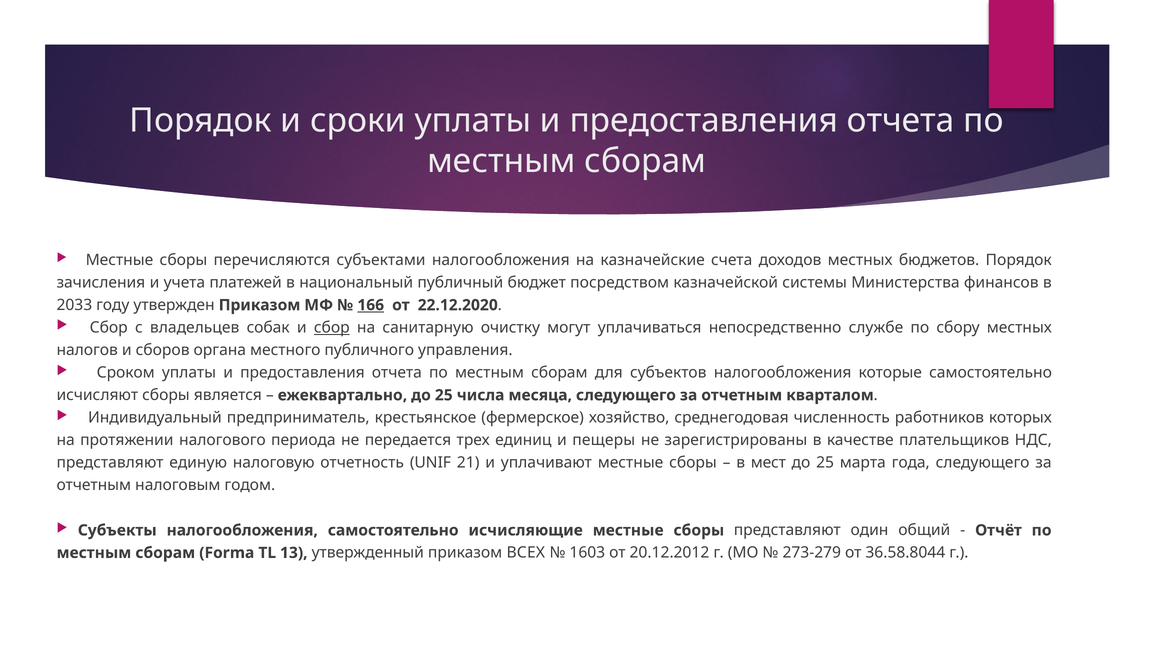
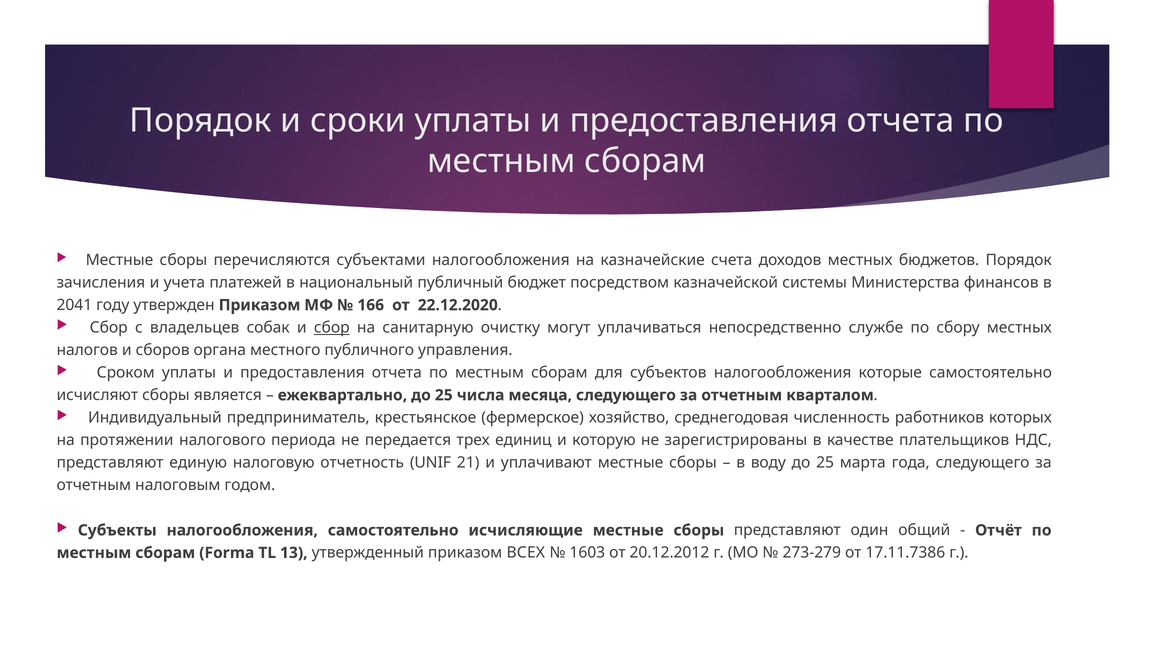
2033: 2033 -> 2041
166 underline: present -> none
пещеры: пещеры -> которую
мест: мест -> воду
36.58.8044: 36.58.8044 -> 17.11.7386
